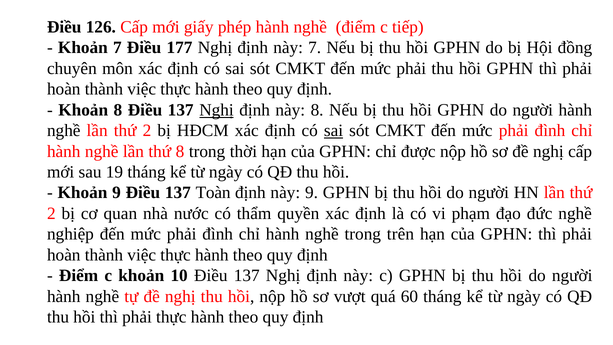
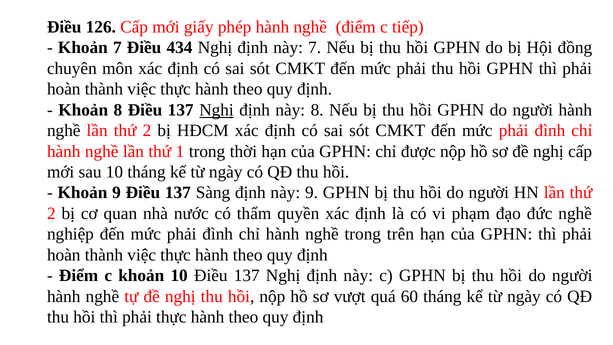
177: 177 -> 434
sai at (334, 131) underline: present -> none
thứ 8: 8 -> 1
sau 19: 19 -> 10
Toàn: Toàn -> Sàng
